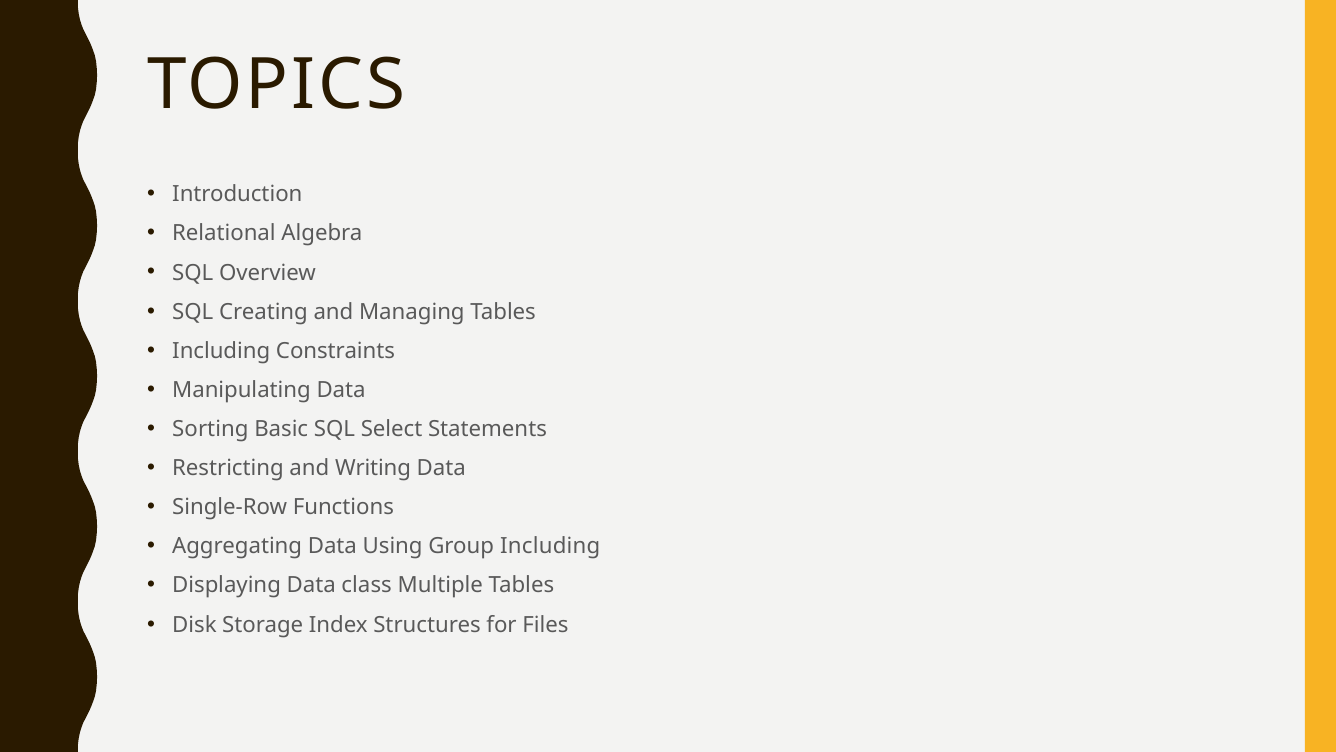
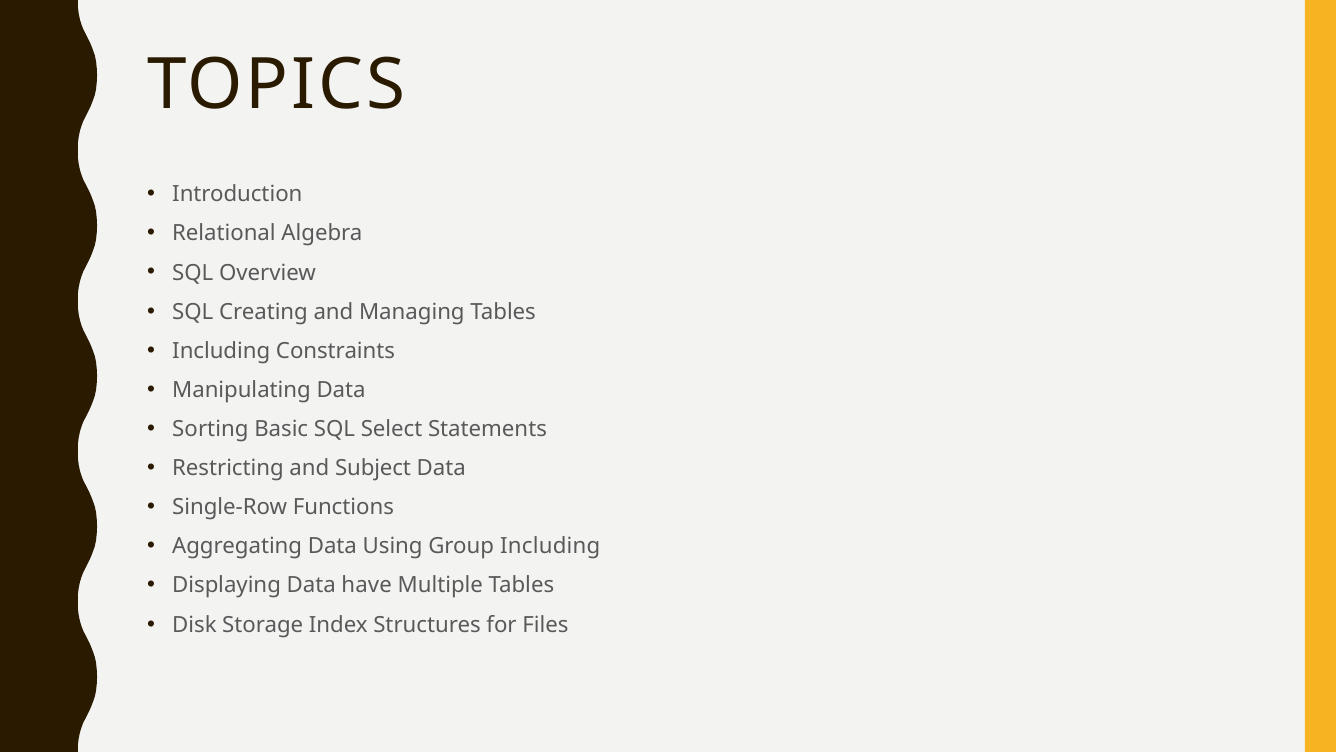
Writing: Writing -> Subject
class: class -> have
